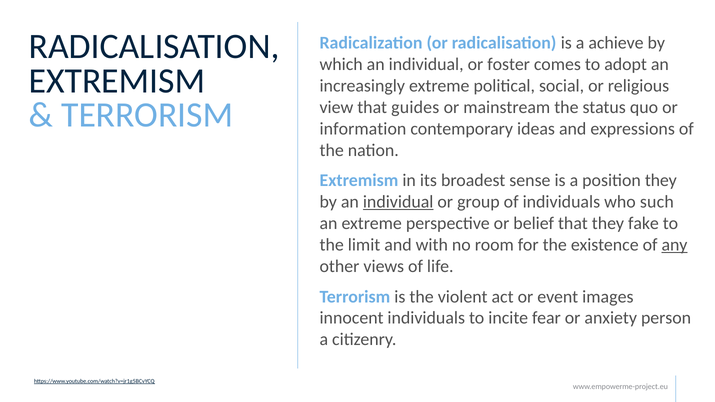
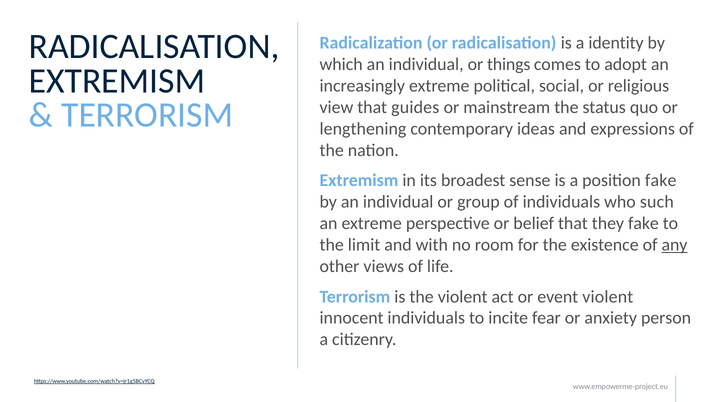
achieve: achieve -> identity
foster: foster -> things
information: information -> lengthening
position they: they -> fake
individual at (398, 202) underline: present -> none
event images: images -> violent
